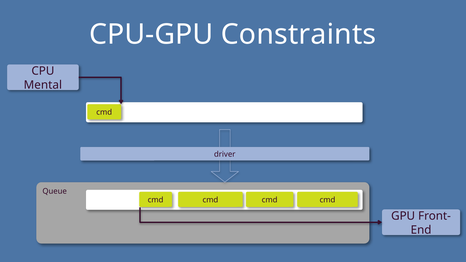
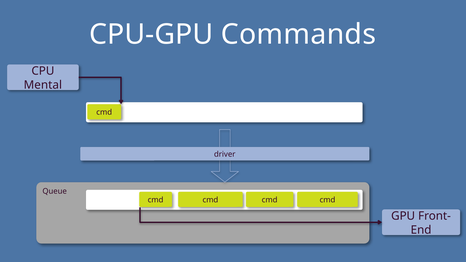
Constraints: Constraints -> Commands
